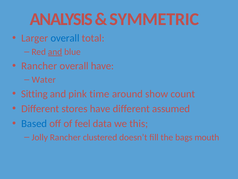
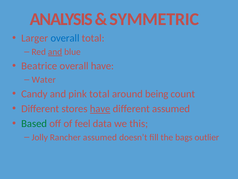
Rancher at (39, 66): Rancher -> Beatrice
Sitting: Sitting -> Candy
pink time: time -> total
show: show -> being
have at (100, 108) underline: none -> present
Based colour: blue -> green
Rancher clustered: clustered -> assumed
mouth: mouth -> outlier
